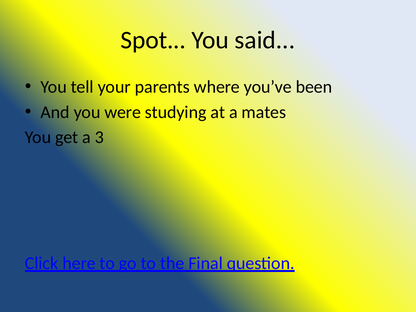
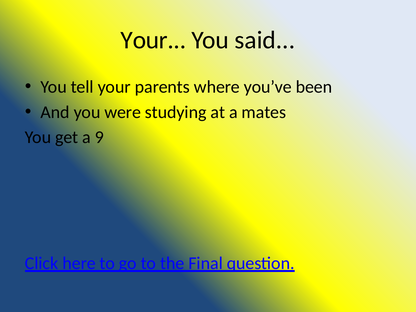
Spot at (153, 40): Spot -> Your
3: 3 -> 9
